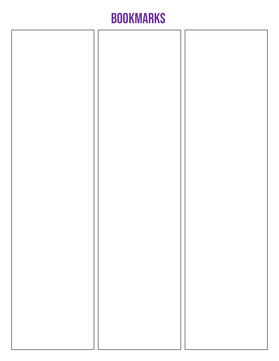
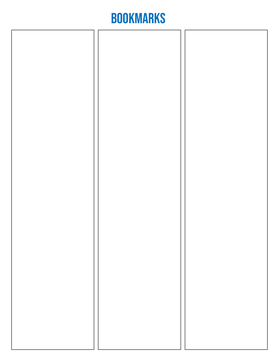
Bookmarks colour: purple -> blue
